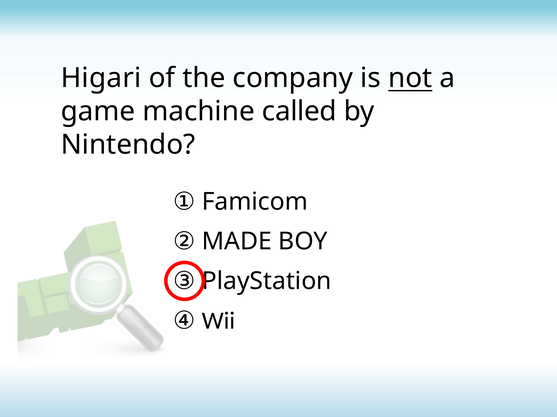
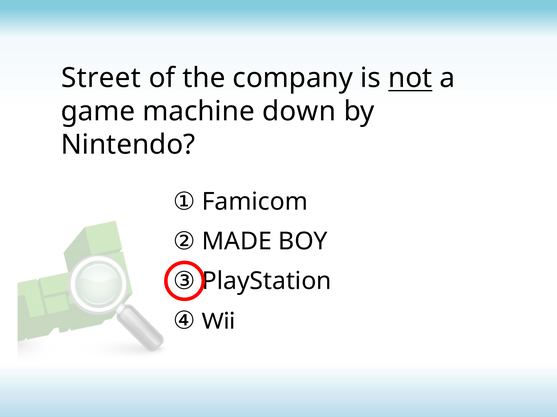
Higari: Higari -> Street
called: called -> down
